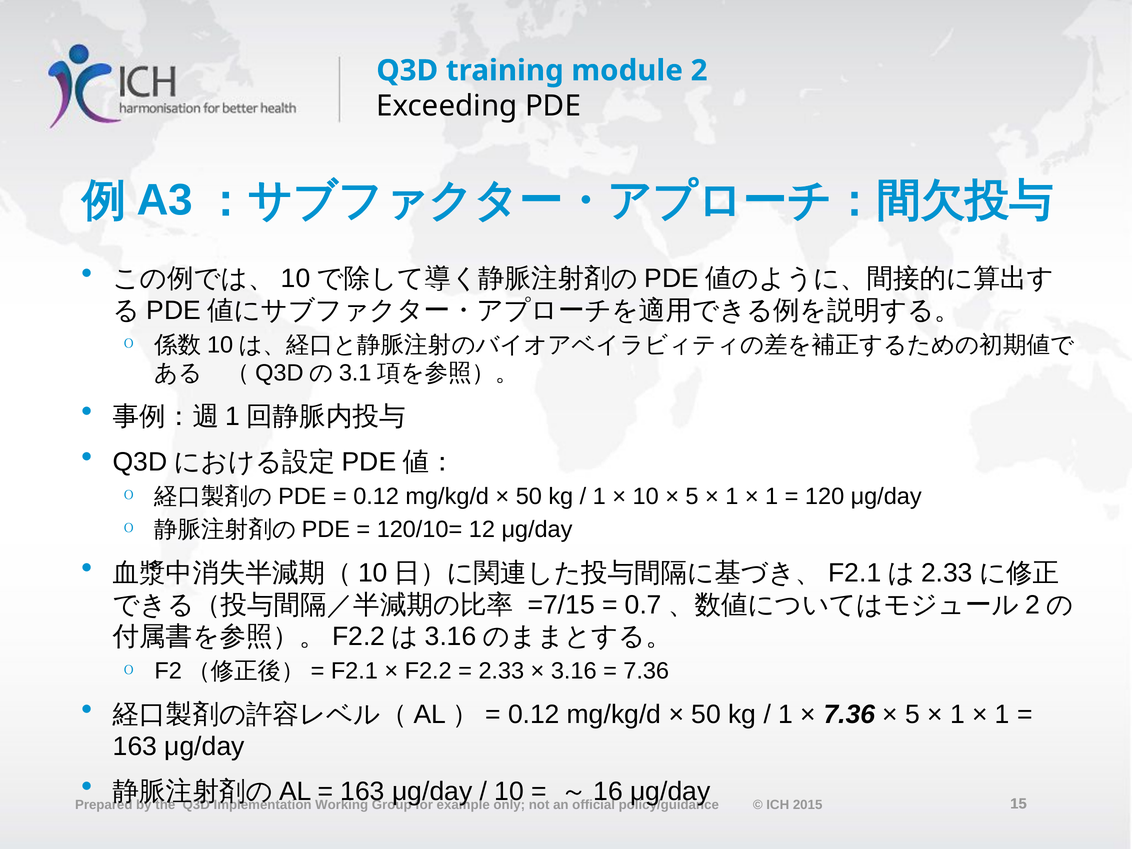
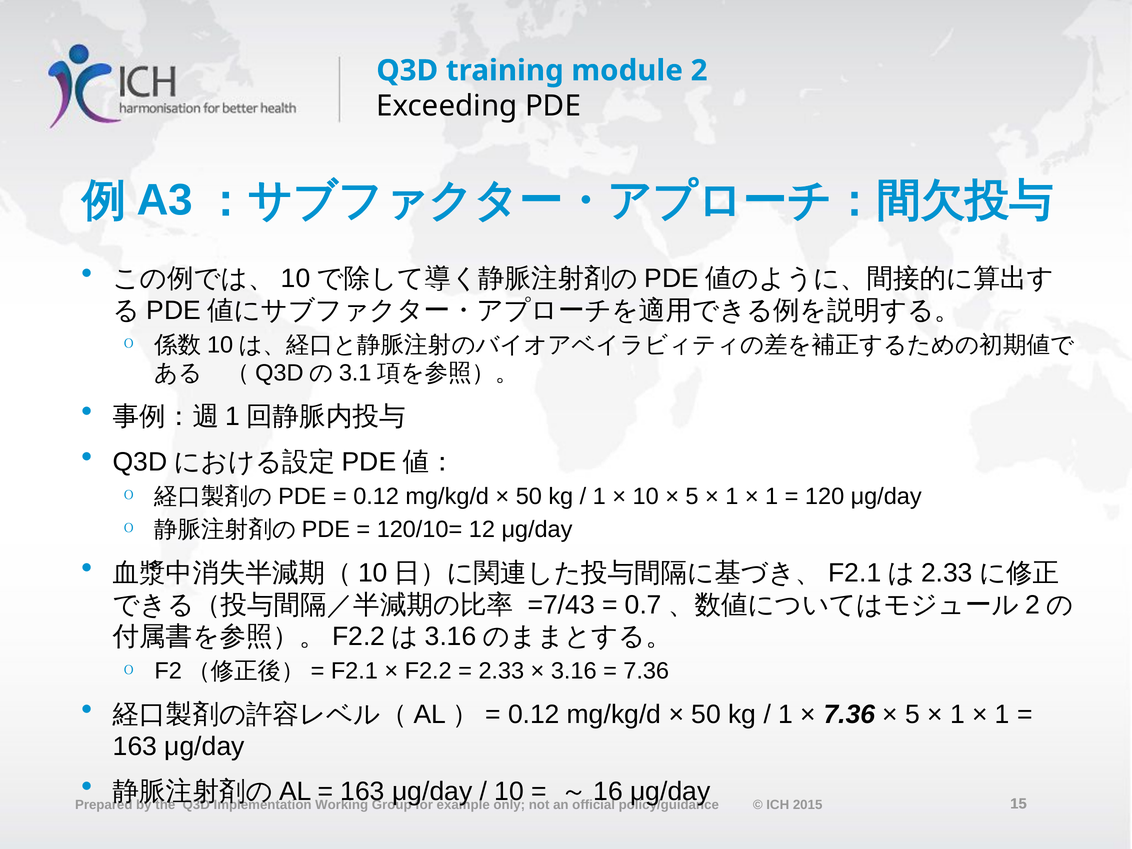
=7/15: =7/15 -> =7/43
